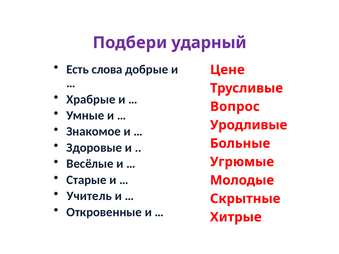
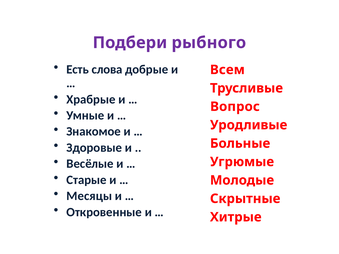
ударный: ударный -> рыбного
Цене: Цене -> Всем
Учитель: Учитель -> Месяцы
